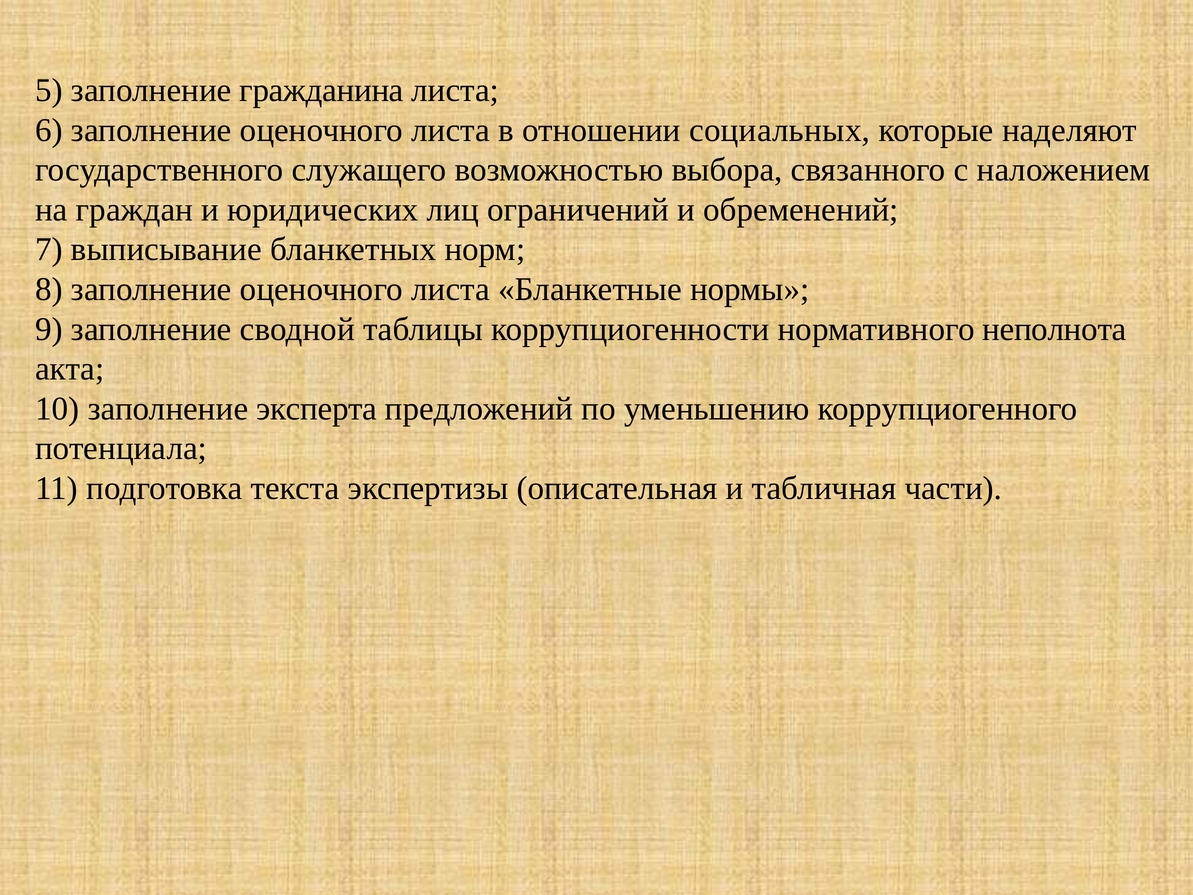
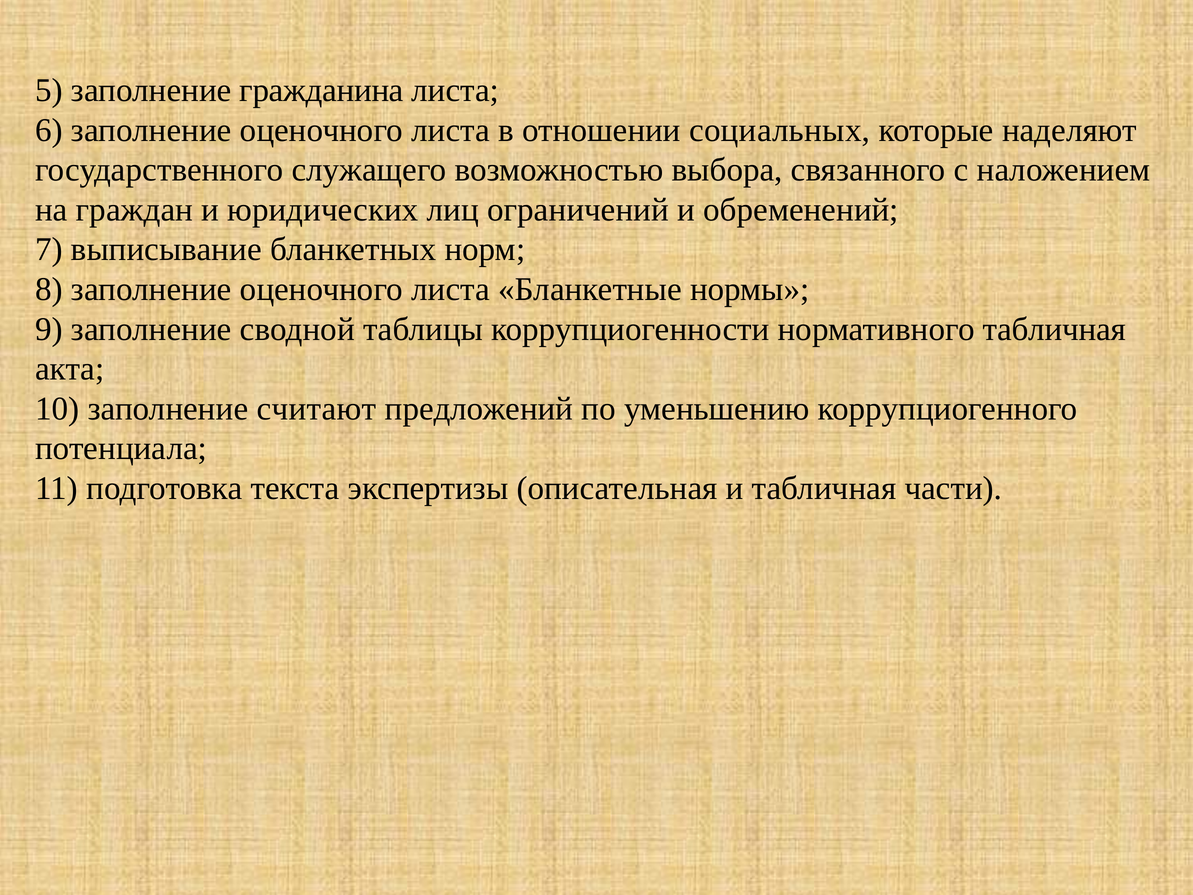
нормативного неполнота: неполнота -> табличная
эксперта: эксперта -> считают
